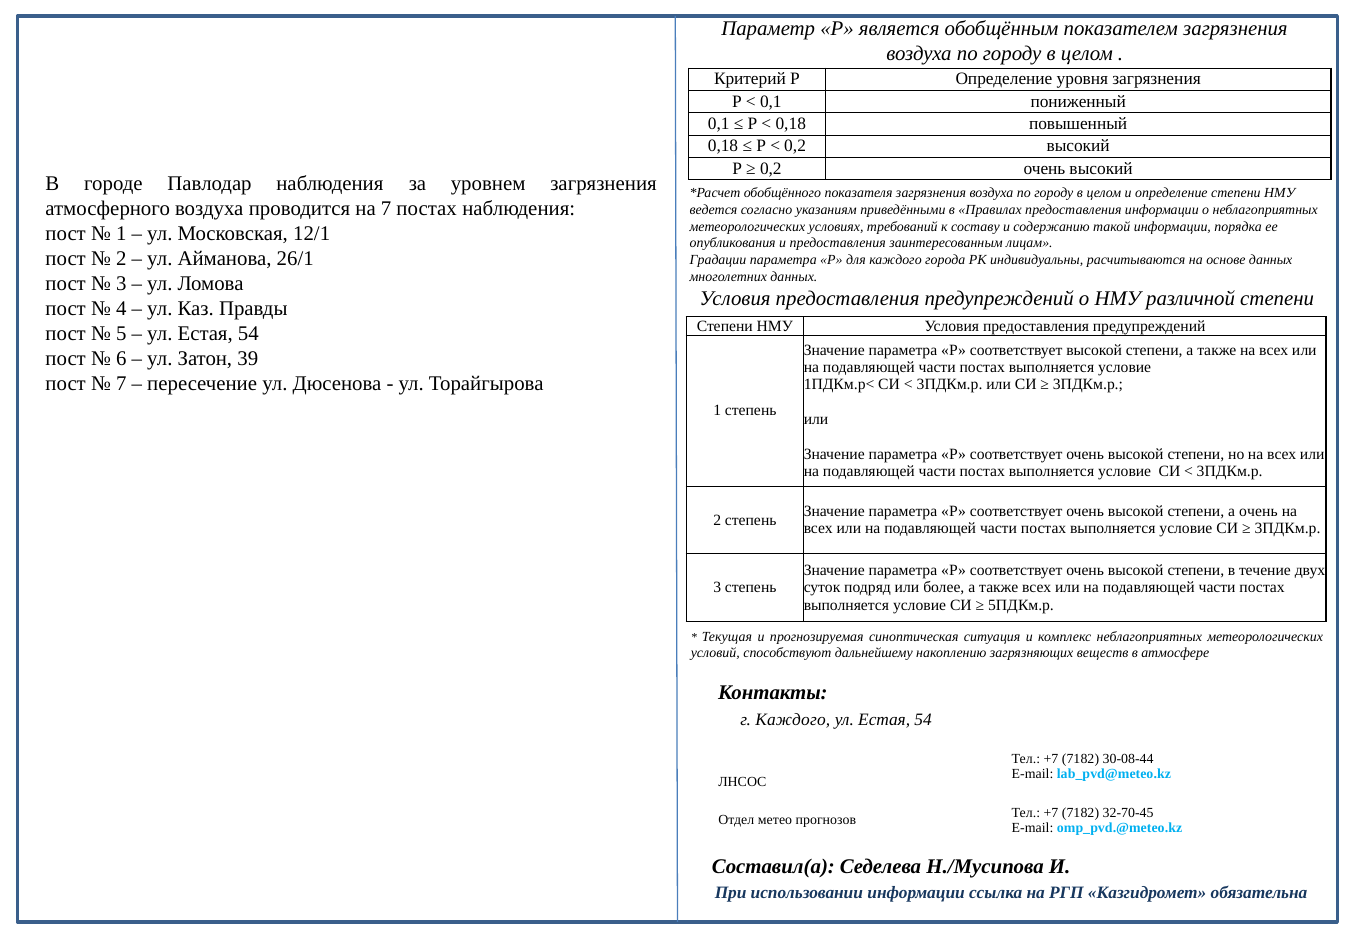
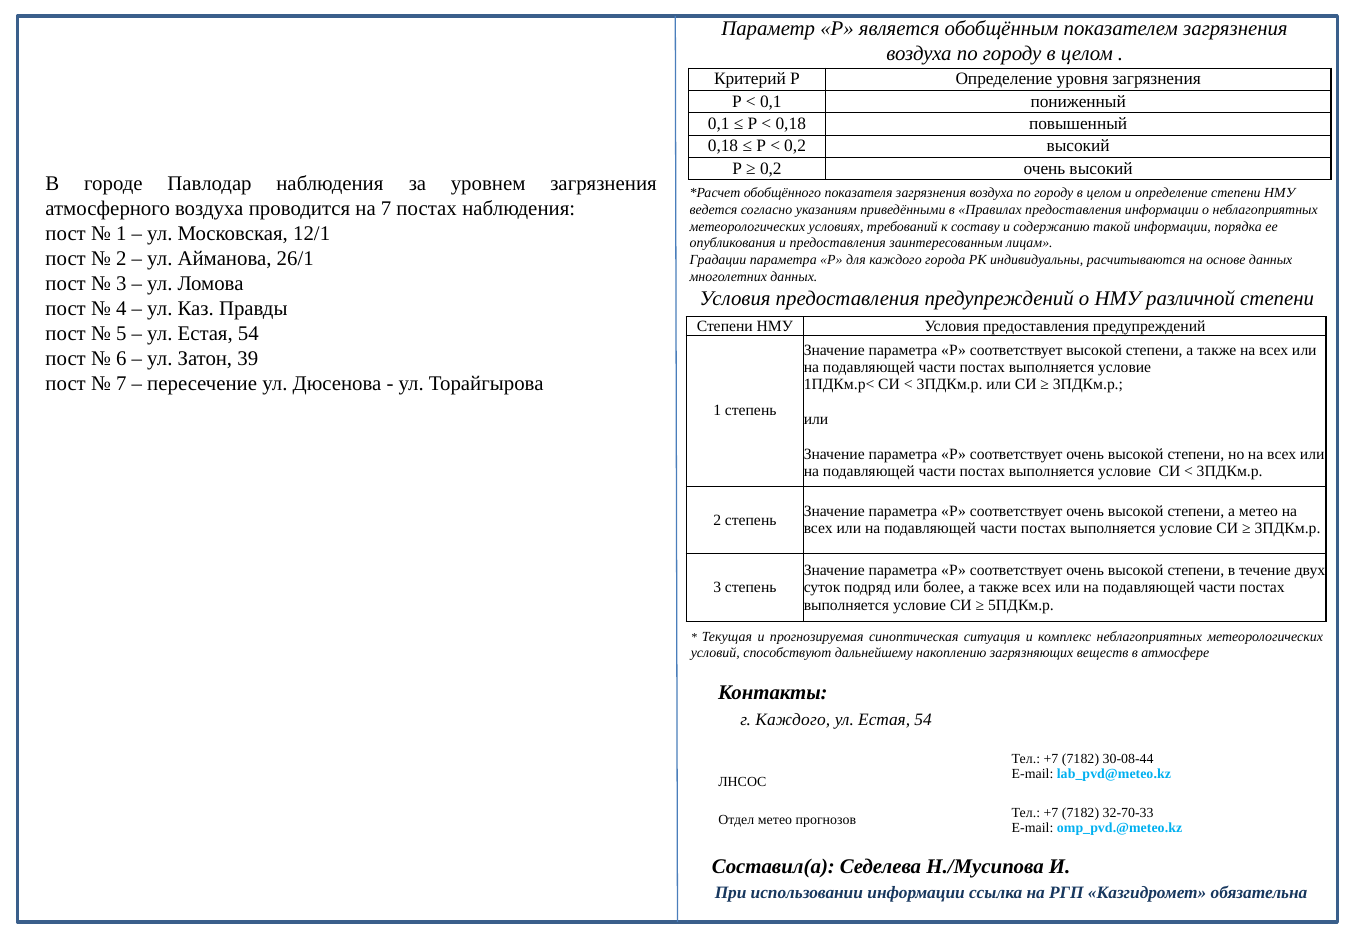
а очень: очень -> метео
32-70-45: 32-70-45 -> 32-70-33
